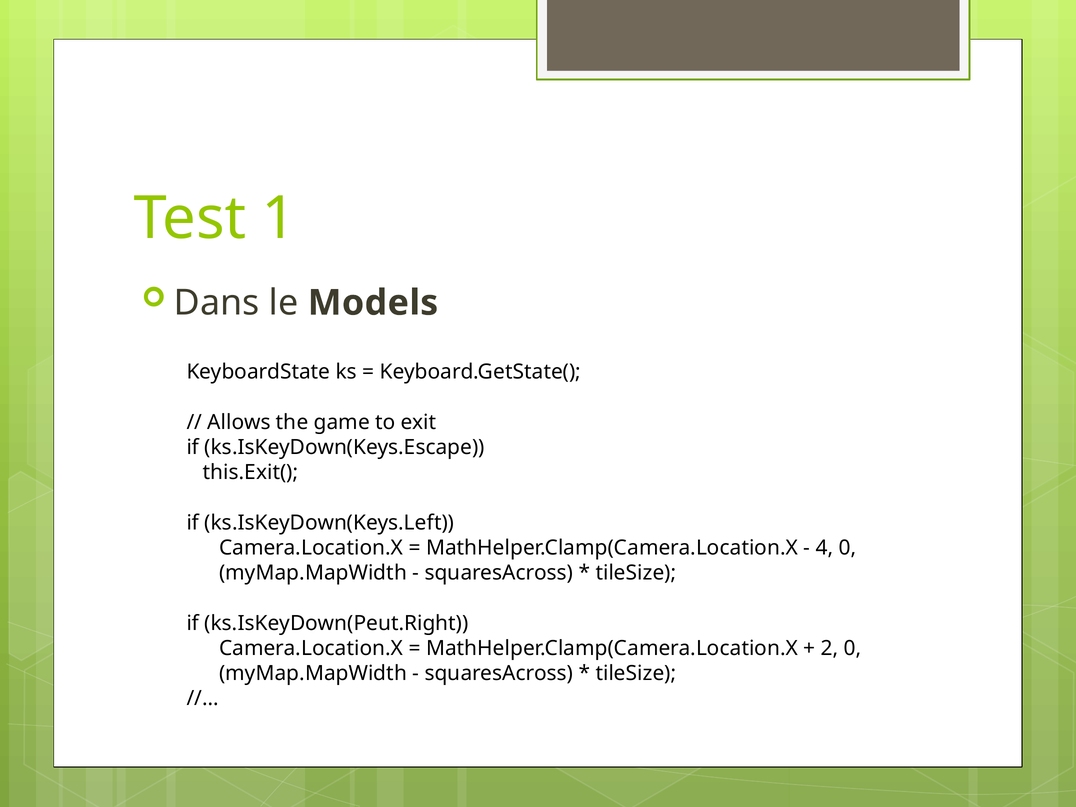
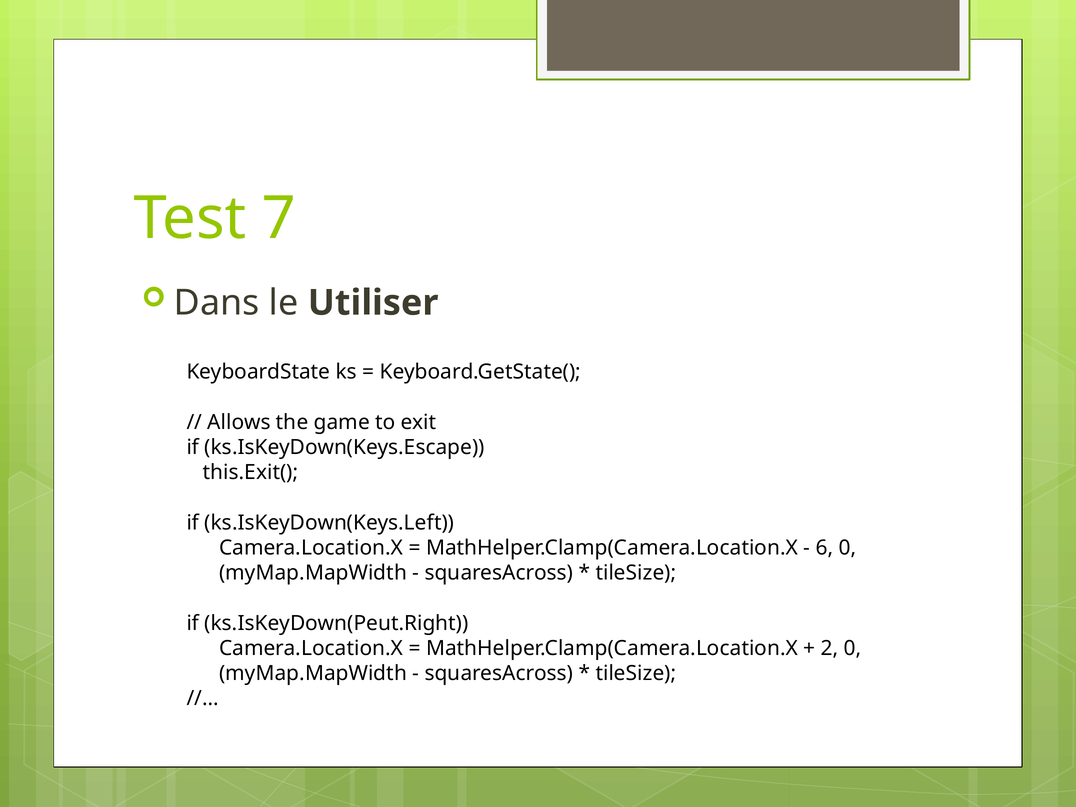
1: 1 -> 7
Models: Models -> Utiliser
4: 4 -> 6
